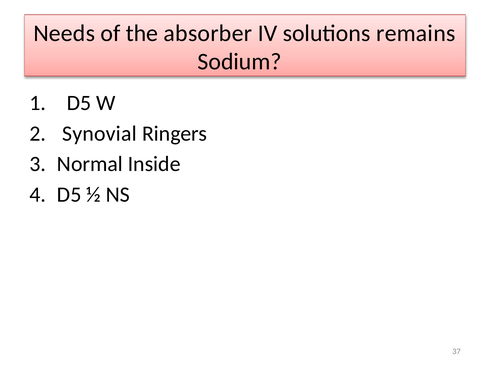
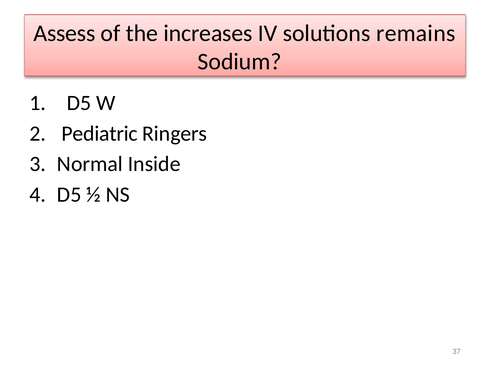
Needs: Needs -> Assess
absorber: absorber -> increases
Synovial: Synovial -> Pediatric
